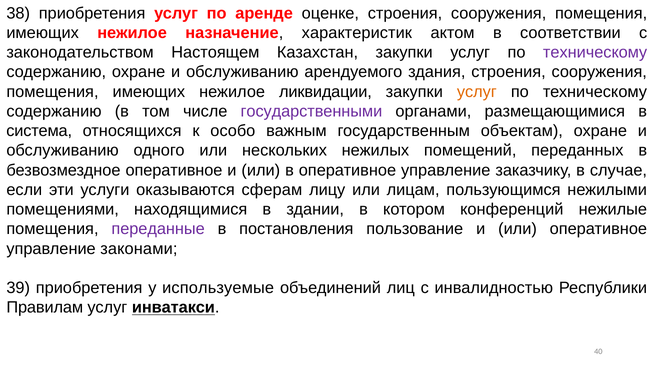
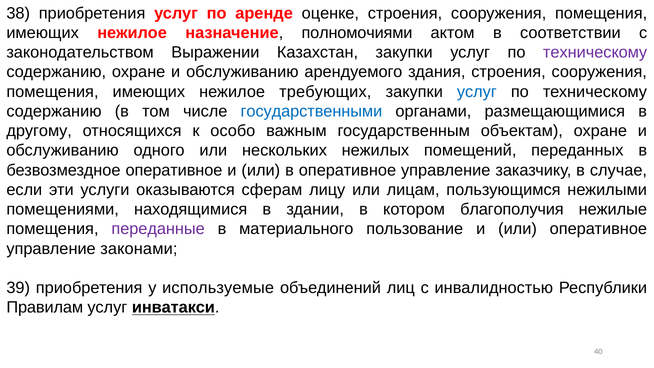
характеристик: характеристик -> полномочиями
Настоящем: Настоящем -> Выражении
ликвидации: ликвидации -> требующих
услуг at (477, 92) colour: orange -> blue
государственными colour: purple -> blue
система: система -> другому
конференций: конференций -> благополучия
постановления: постановления -> материального
